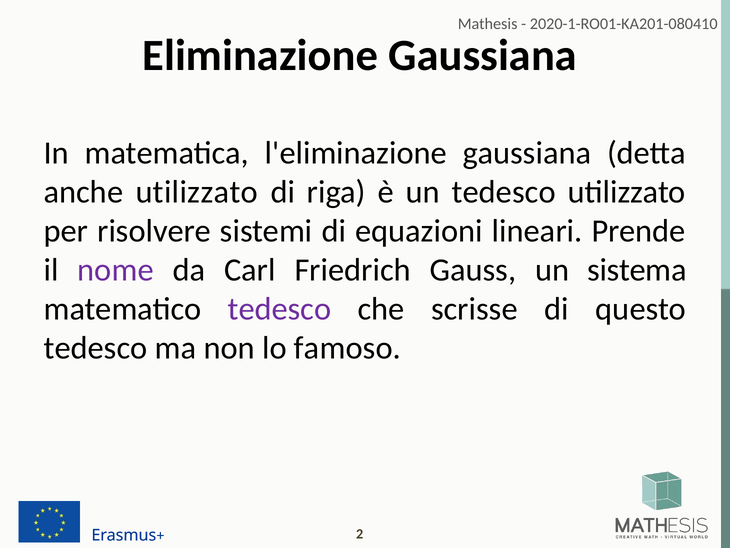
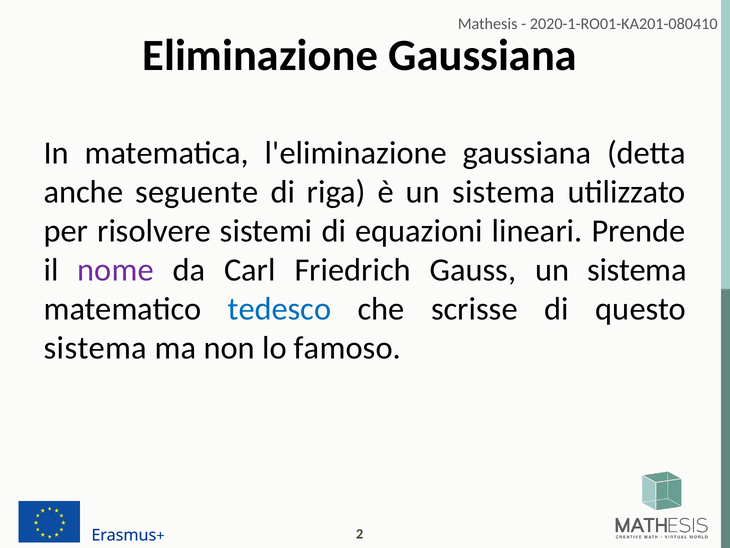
anche utilizzato: utilizzato -> seguente
è un tedesco: tedesco -> sistema
tedesco at (280, 309) colour: purple -> blue
tedesco at (96, 348): tedesco -> sistema
